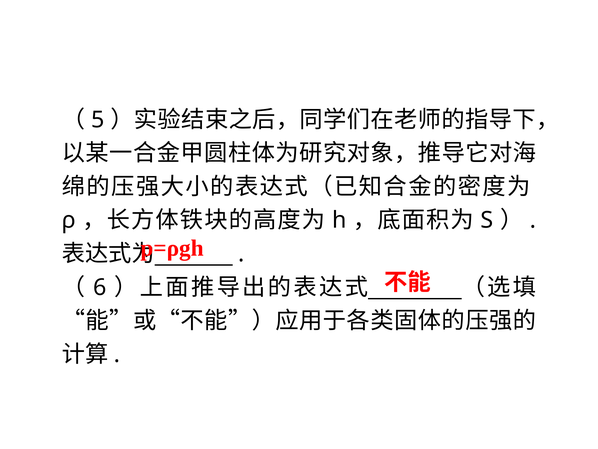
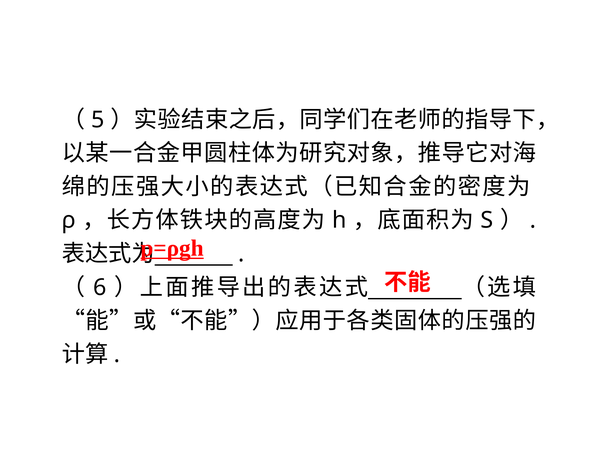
p=ρgh underline: none -> present
